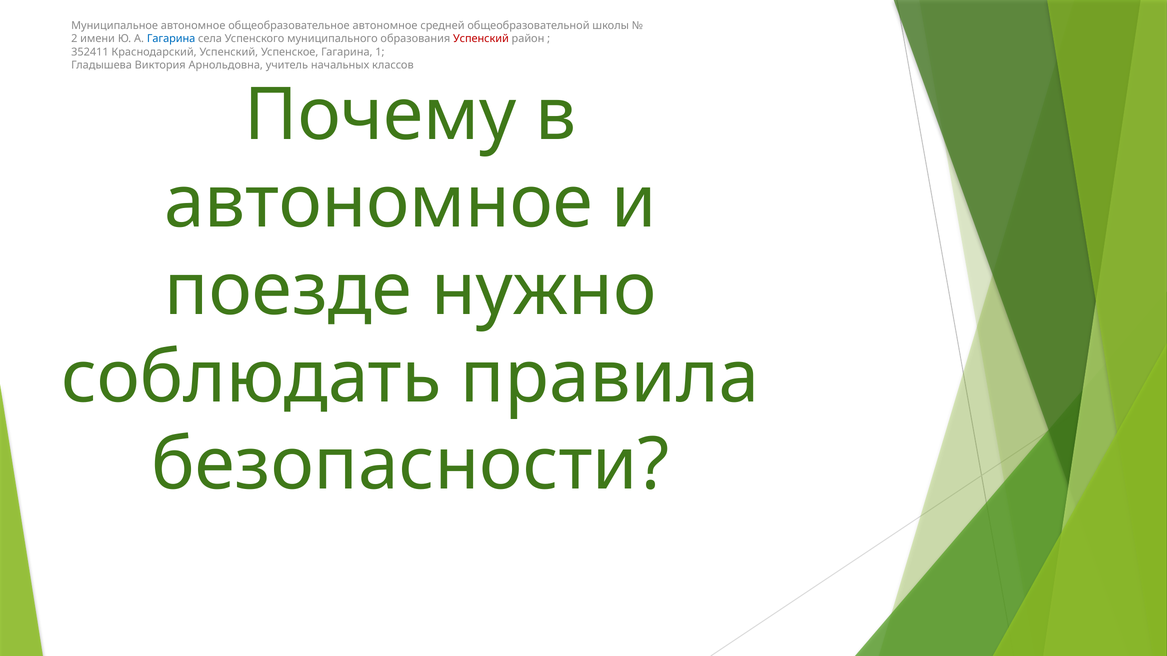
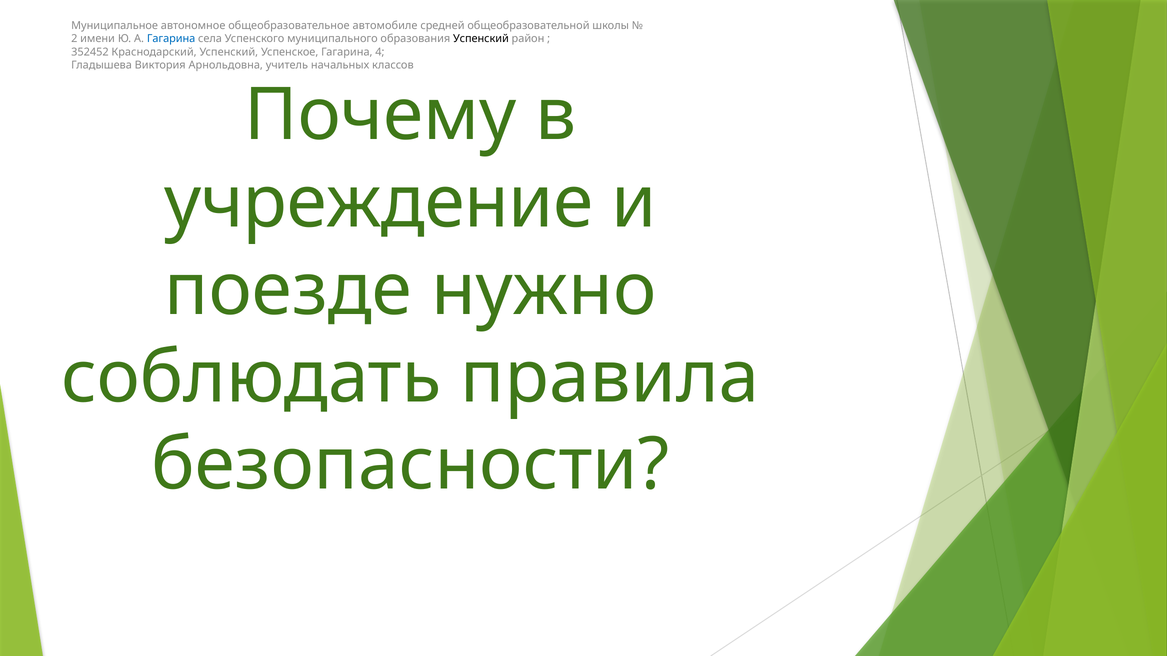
общеобразовательное автономное: автономное -> автомобиле
Успенский at (481, 39) colour: red -> black
352411: 352411 -> 352452
1: 1 -> 4
автономное at (378, 203): автономное -> учреждение
